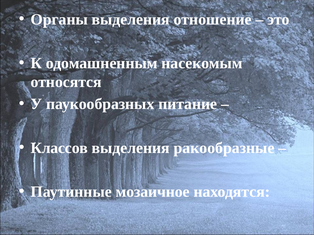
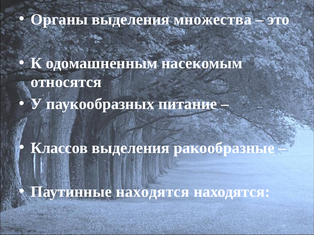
отношение: отношение -> множества
Паутинные мозаичное: мозаичное -> находятся
